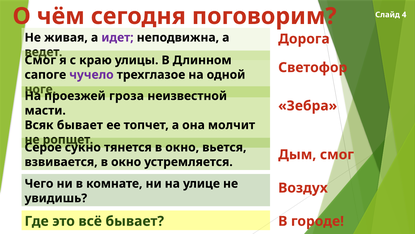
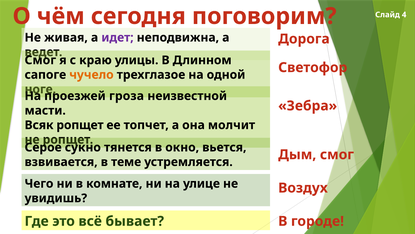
чучело colour: purple -> orange
Всяк бывает: бывает -> ропщет
взвивается в окно: окно -> теме
